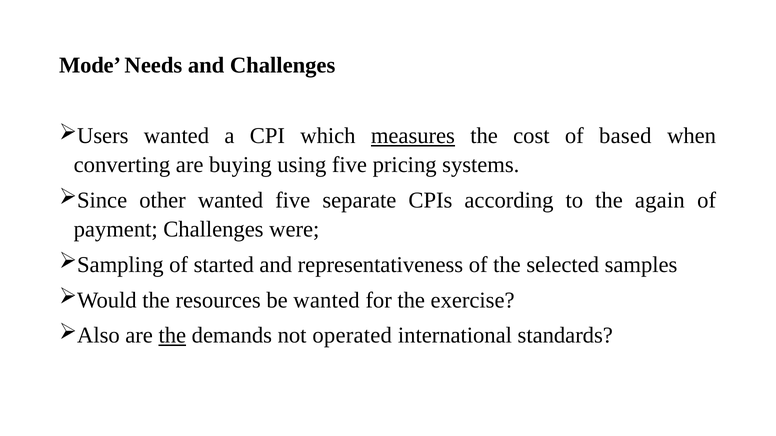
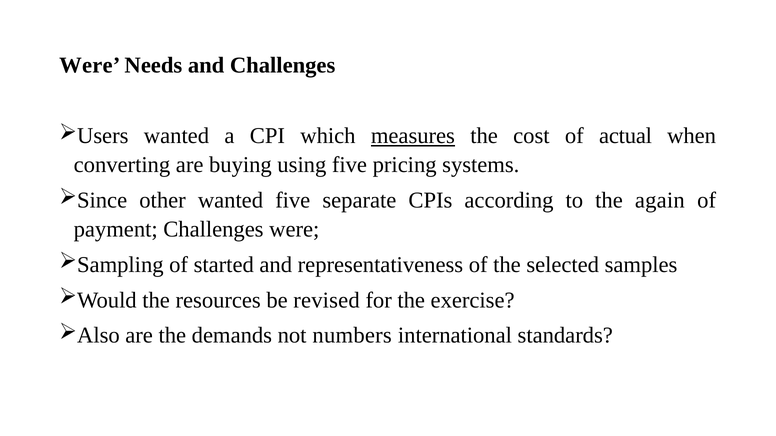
Mode at (90, 65): Mode -> Were
based: based -> actual
be wanted: wanted -> revised
the at (172, 336) underline: present -> none
operated: operated -> numbers
